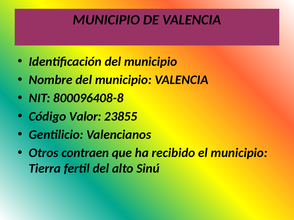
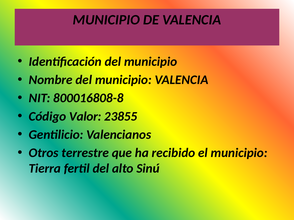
800096408-8: 800096408-8 -> 800016808-8
contraen: contraen -> terrestre
